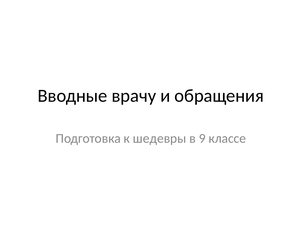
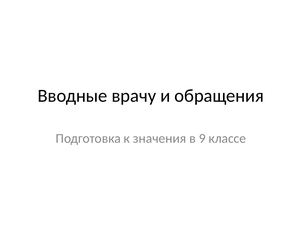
шедевры: шедевры -> значения
